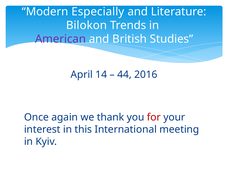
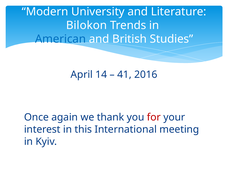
Especially: Especially -> University
American colour: purple -> blue
44: 44 -> 41
